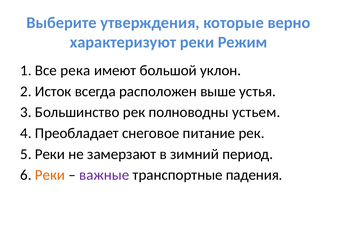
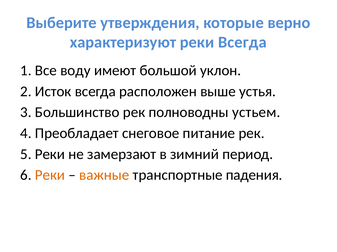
реки Режим: Режим -> Всегда
река: река -> воду
важные colour: purple -> orange
